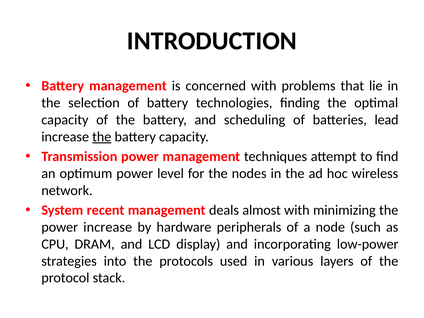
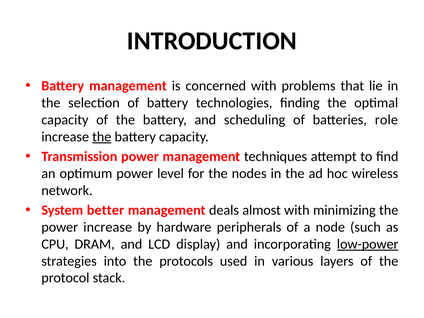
lead: lead -> role
recent: recent -> better
low-power underline: none -> present
